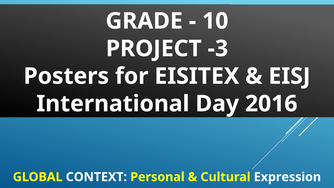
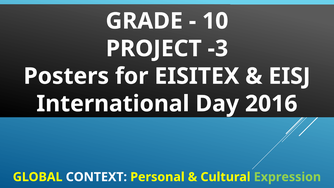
Expression colour: white -> light green
